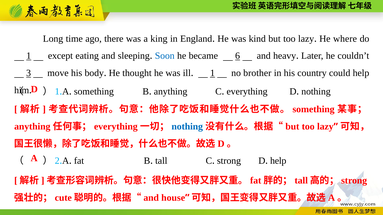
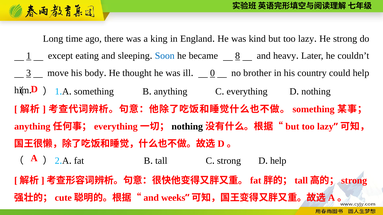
He where: where -> strong
6: 6 -> 8
1 at (213, 73): 1 -> 0
nothing at (187, 127) colour: blue -> black
house: house -> weeks
